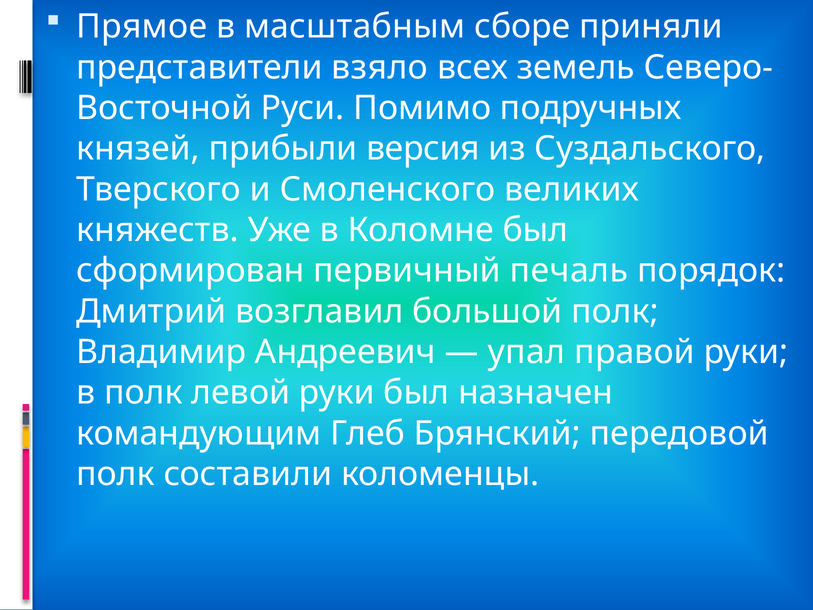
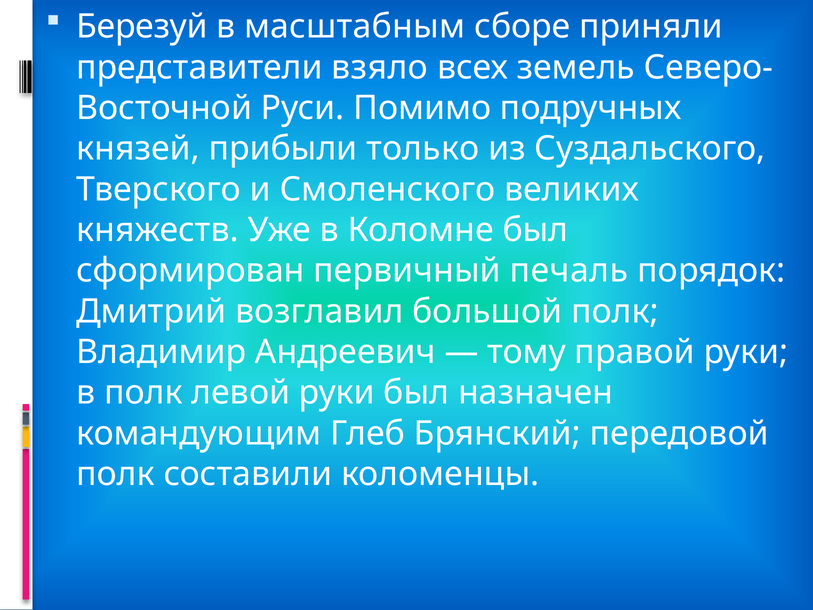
Прямое: Прямое -> Березуй
версия: версия -> только
упал: упал -> тому
